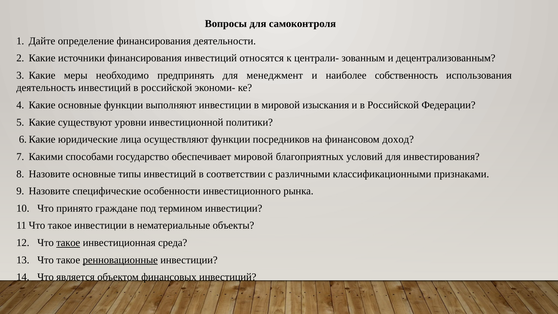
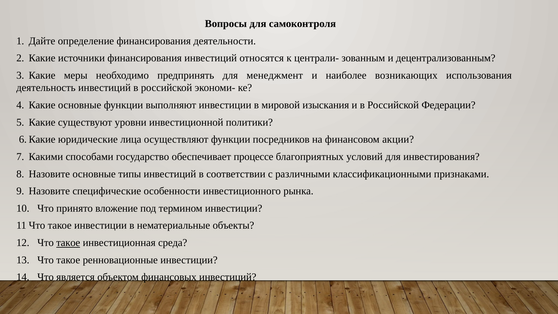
собственность: собственность -> возникающих
доход: доход -> акции
обеспечивает мировой: мировой -> процессе
граждане: граждане -> вложение
ренновационные underline: present -> none
